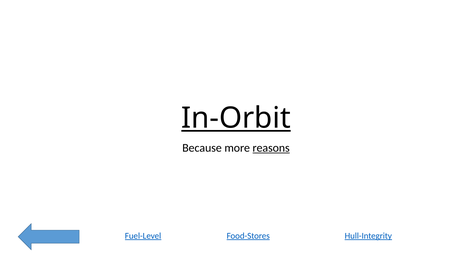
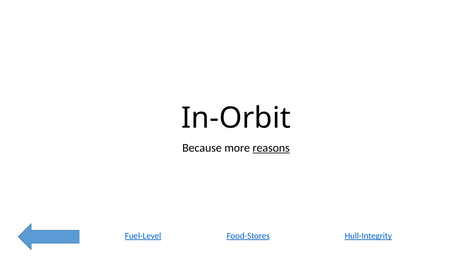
In-Orbit underline: present -> none
